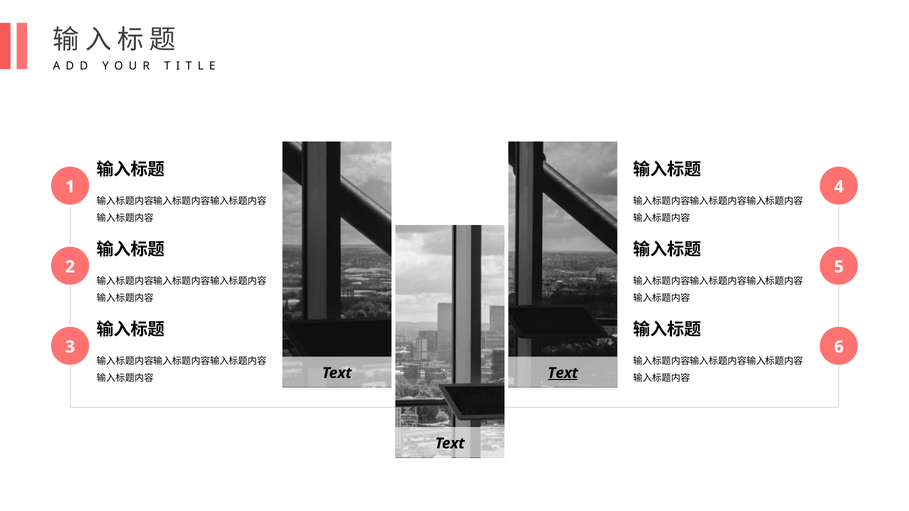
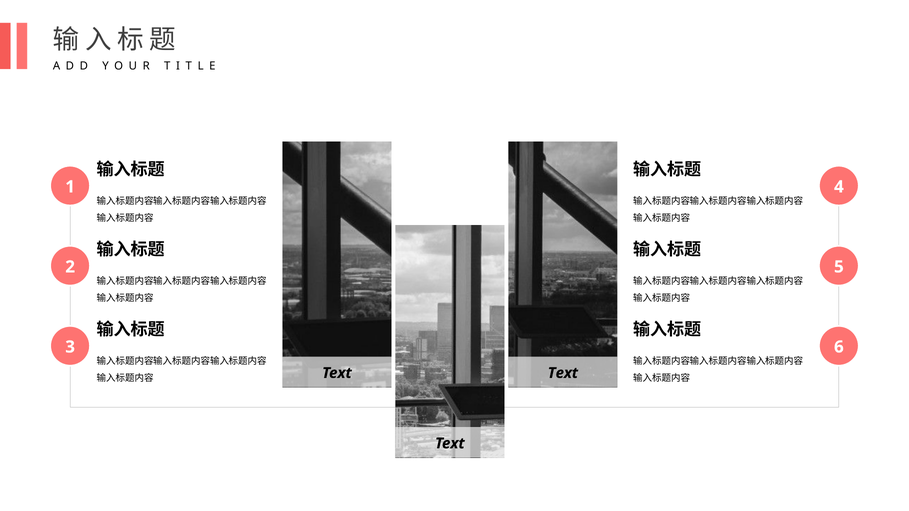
Text at (563, 373) underline: present -> none
